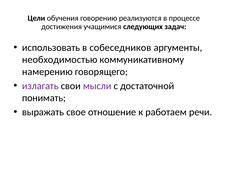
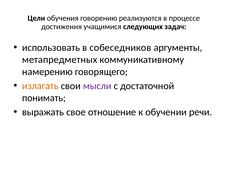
необходимостью: необходимостью -> метапредметных
излагать colour: purple -> orange
работаем: работаем -> обучении
